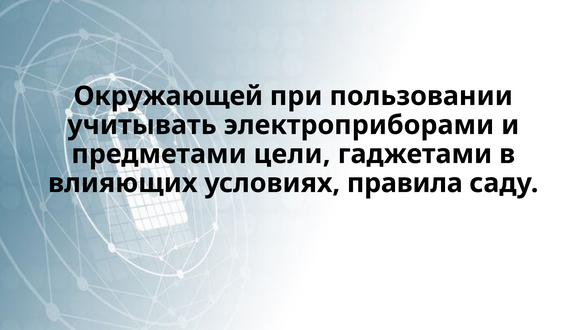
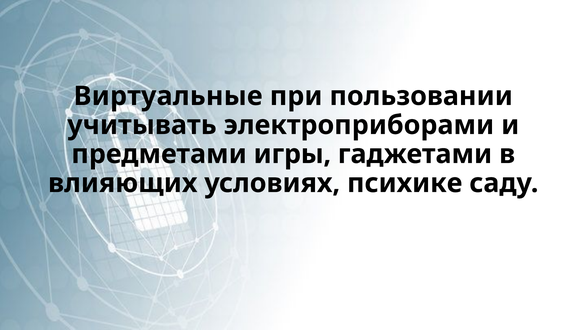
Окружающей: Окружающей -> Виртуальные
цели: цели -> игры
правила: правила -> психике
